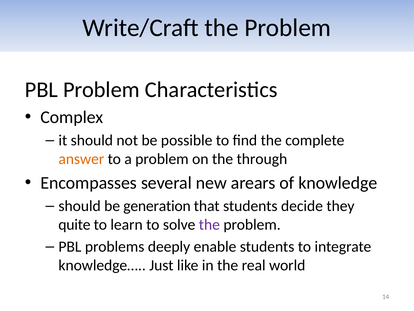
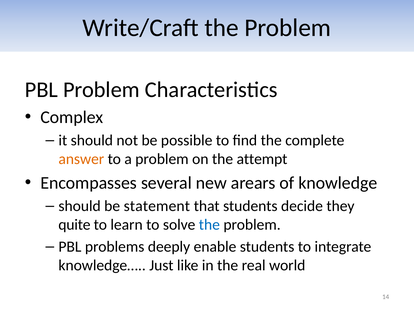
through: through -> attempt
generation: generation -> statement
the at (209, 224) colour: purple -> blue
